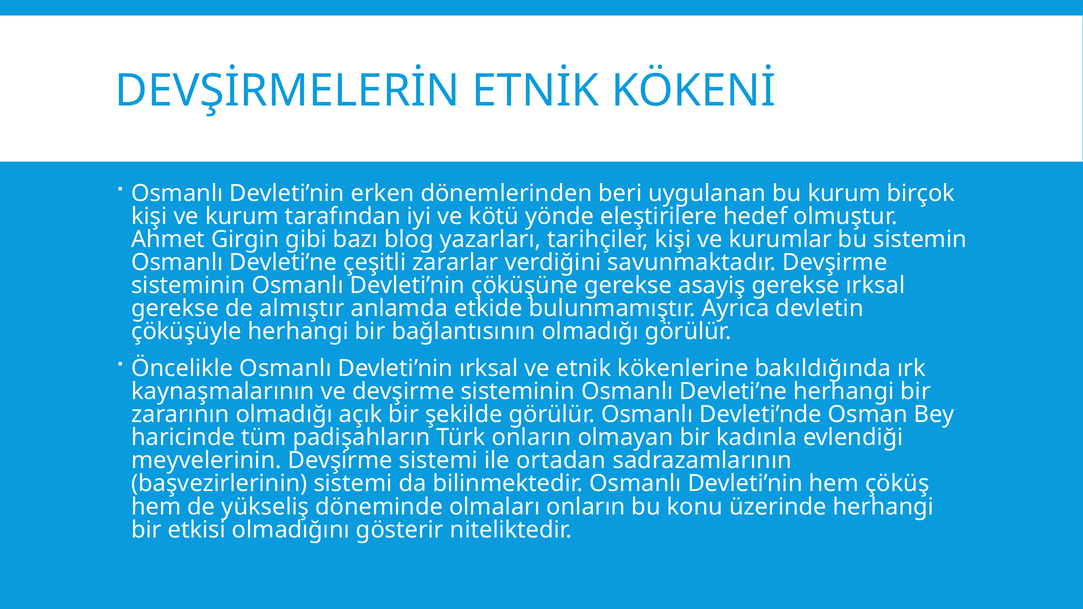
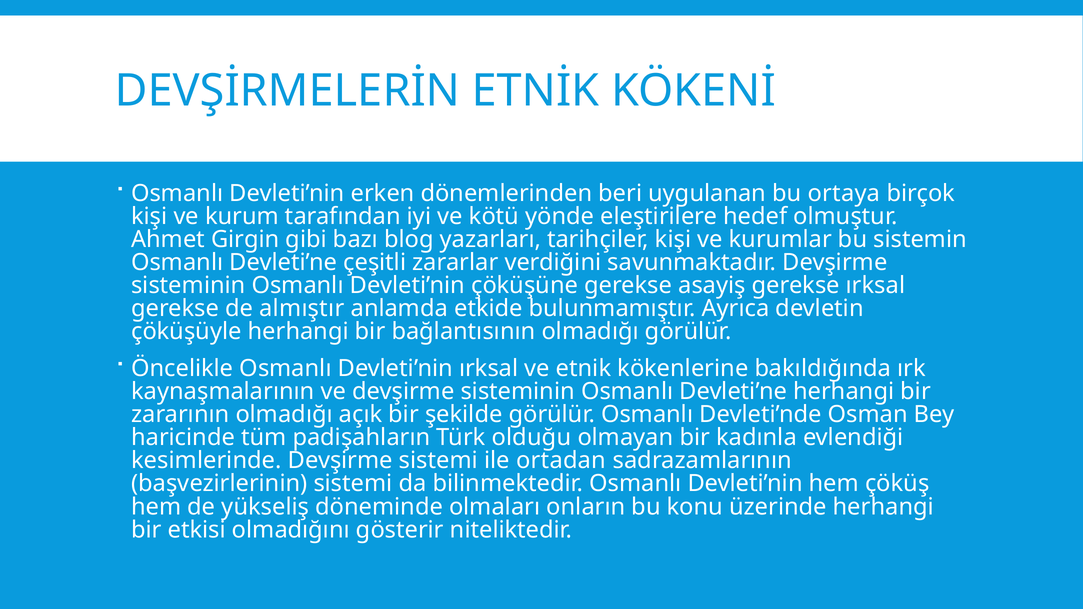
bu kurum: kurum -> ortaya
Türk onların: onların -> olduğu
meyvelerinin: meyvelerinin -> kesimlerinde
